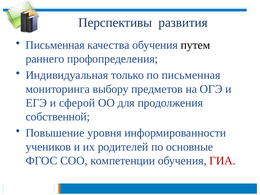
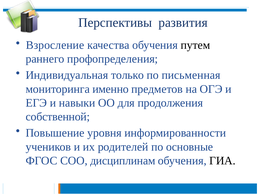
Письменная at (55, 45): Письменная -> Взросление
выбору: выбору -> именно
сферой: сферой -> навыки
компетенции: компетенции -> дисциплинам
ГИА colour: red -> black
